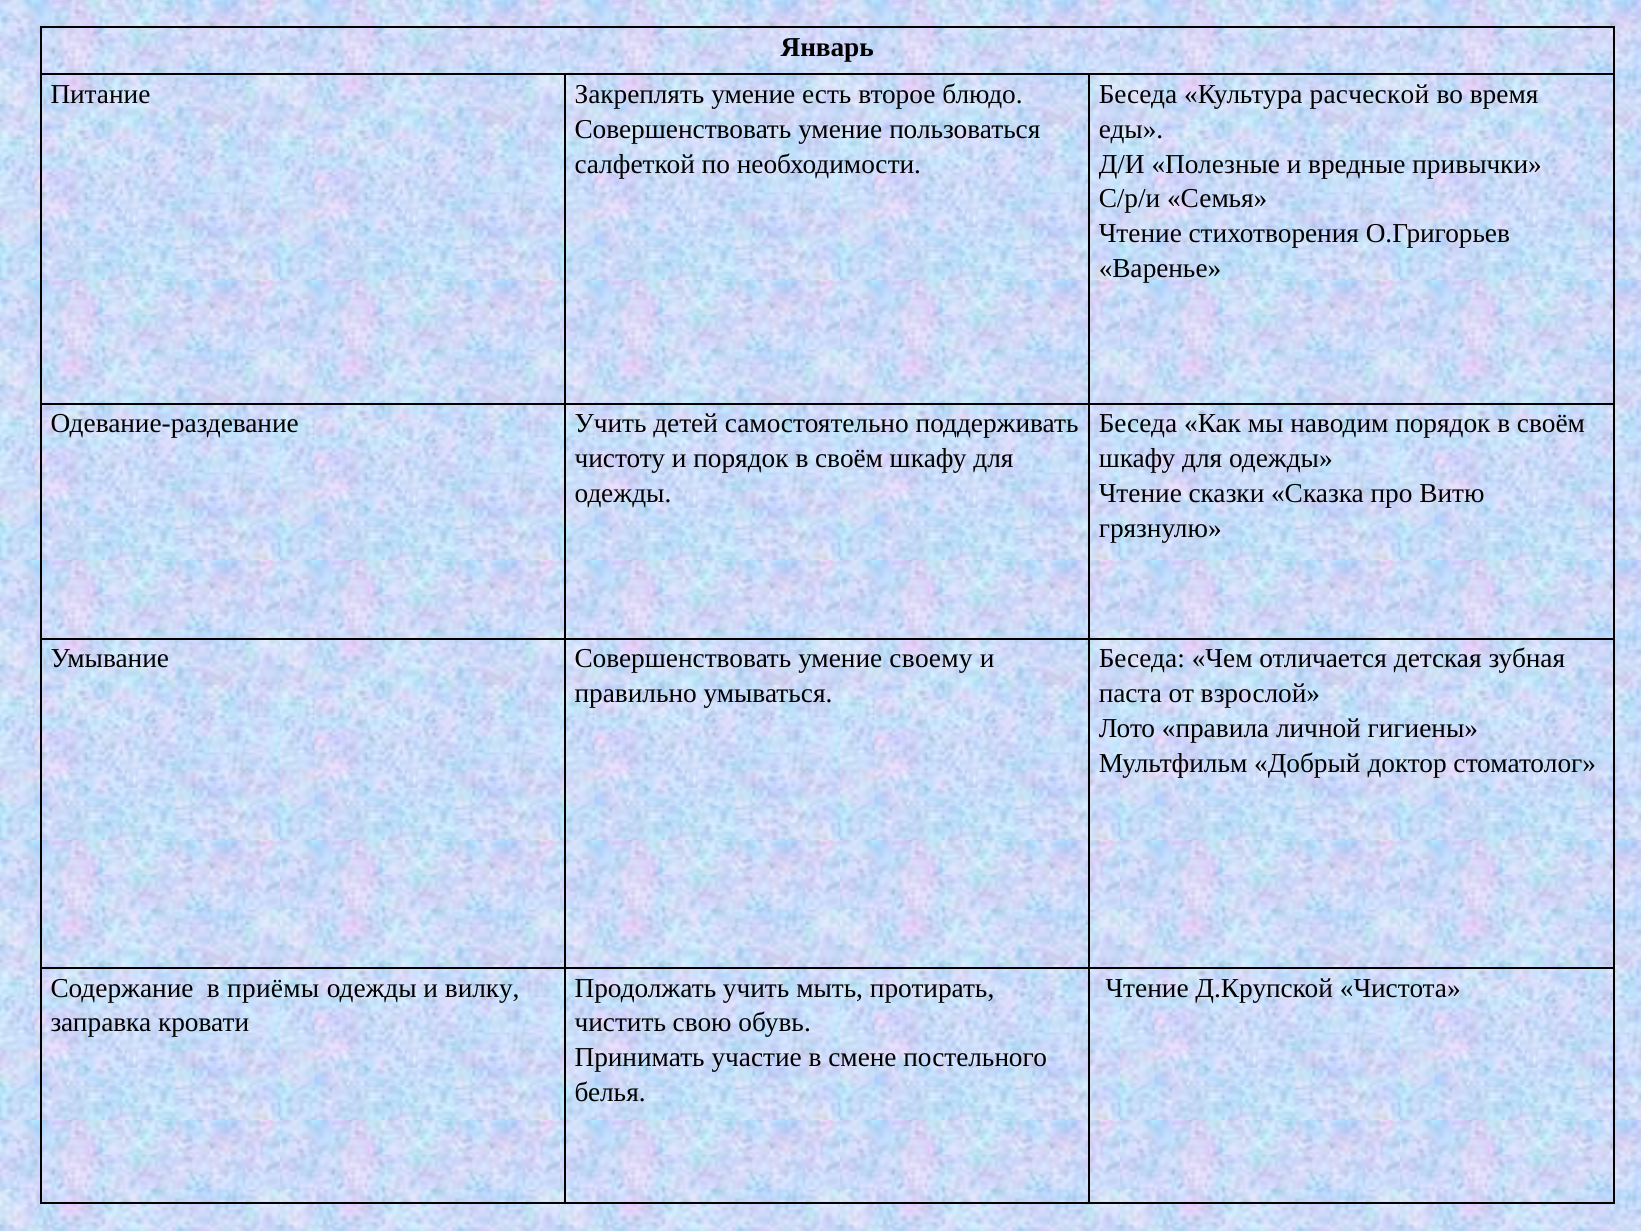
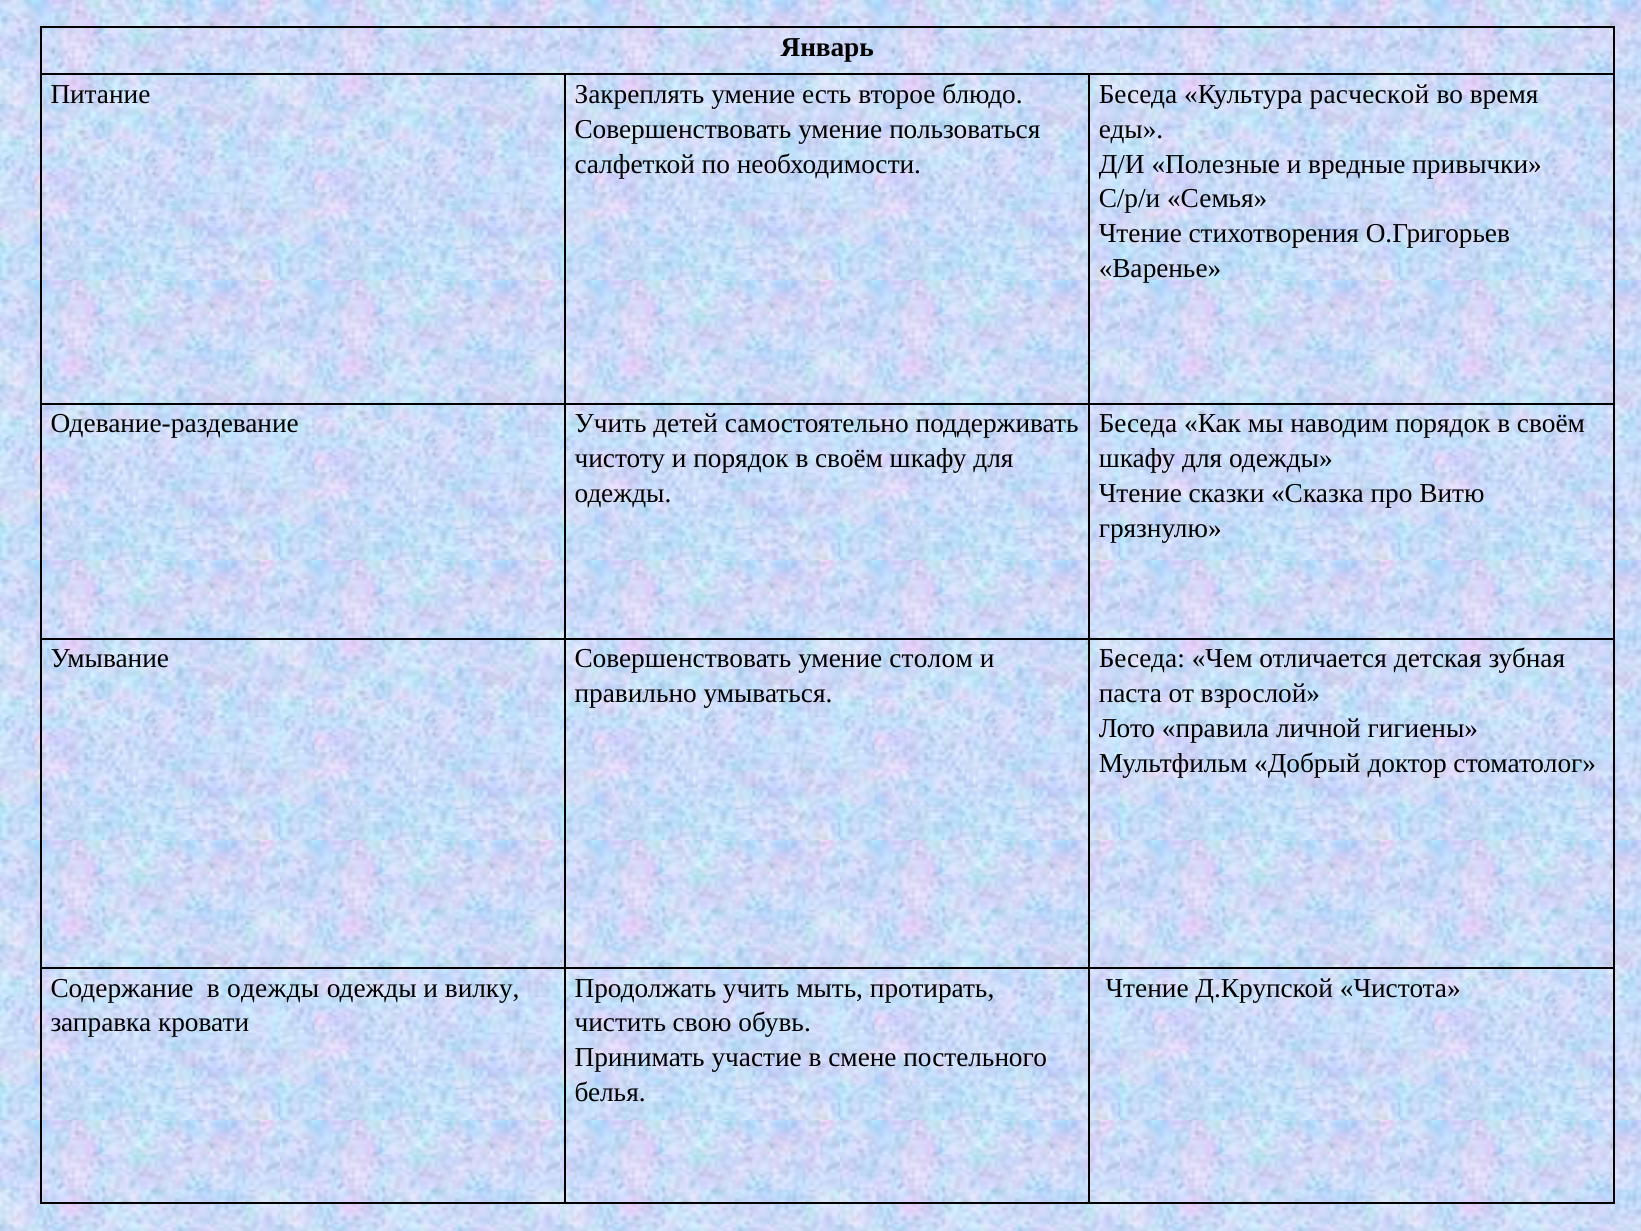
своему: своему -> столом
в приёмы: приёмы -> одежды
